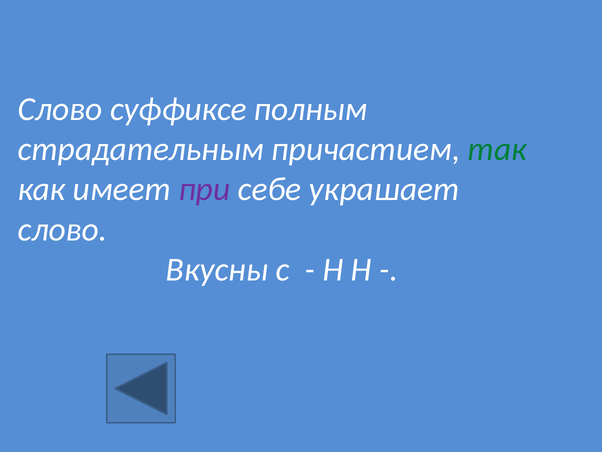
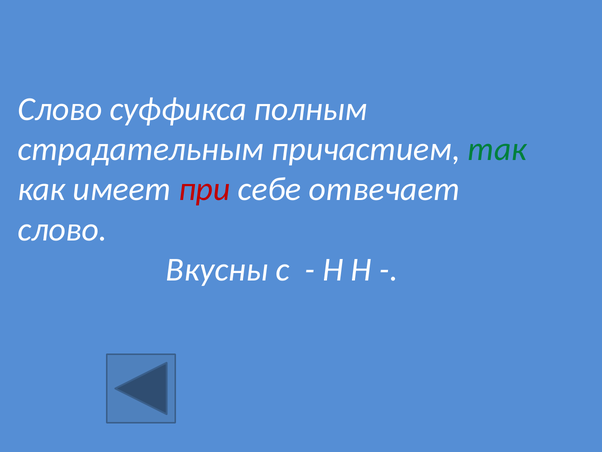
суффиксе: суффиксе -> суффикса
при colour: purple -> red
украшает: украшает -> отвечает
